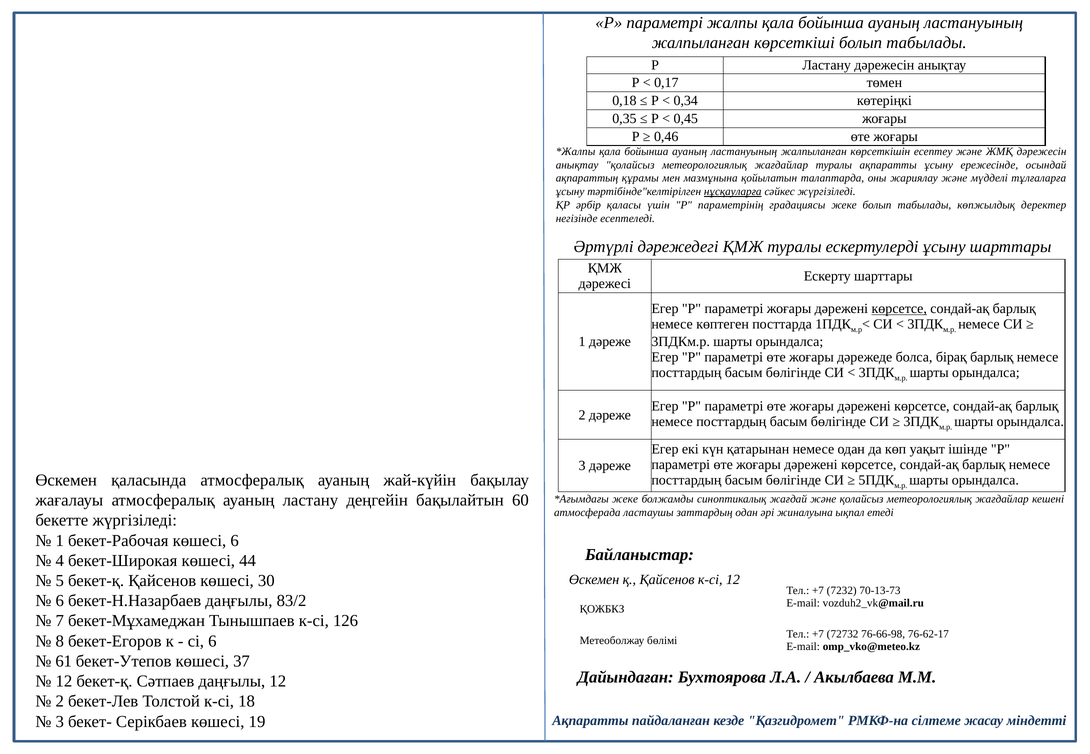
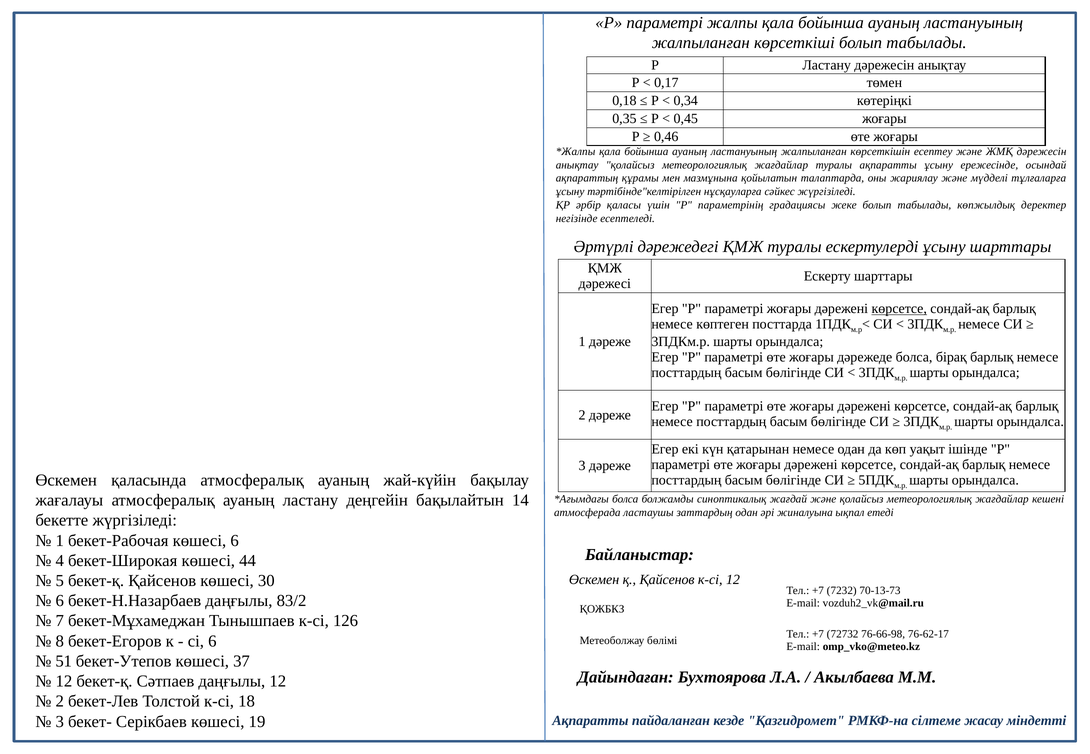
нұсқауларға underline: present -> none
60: 60 -> 14
жеке at (625, 499): жеке -> болса
61: 61 -> 51
